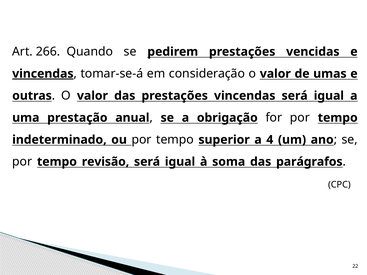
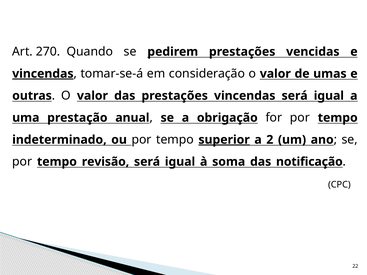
266: 266 -> 270
superior underline: none -> present
4: 4 -> 2
parágrafos: parágrafos -> notificação
